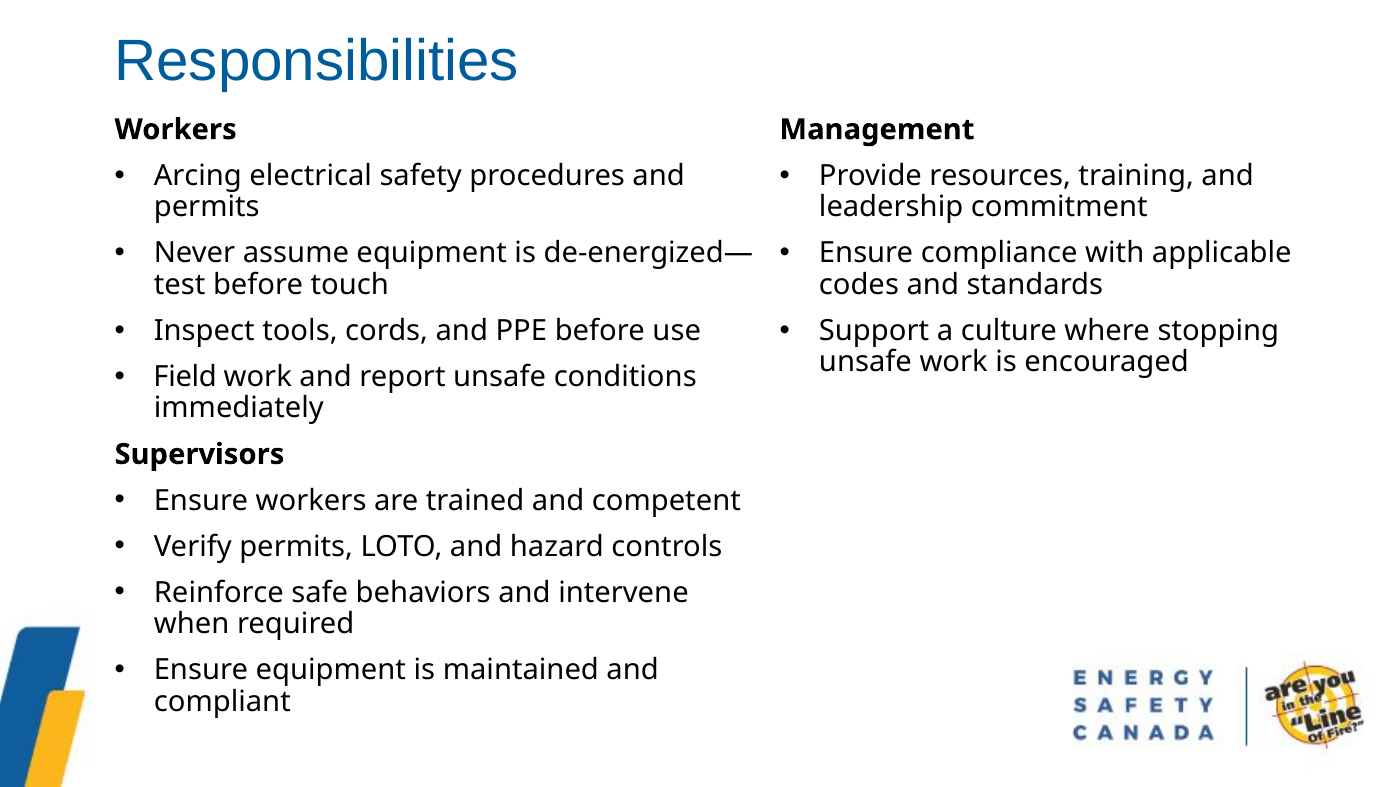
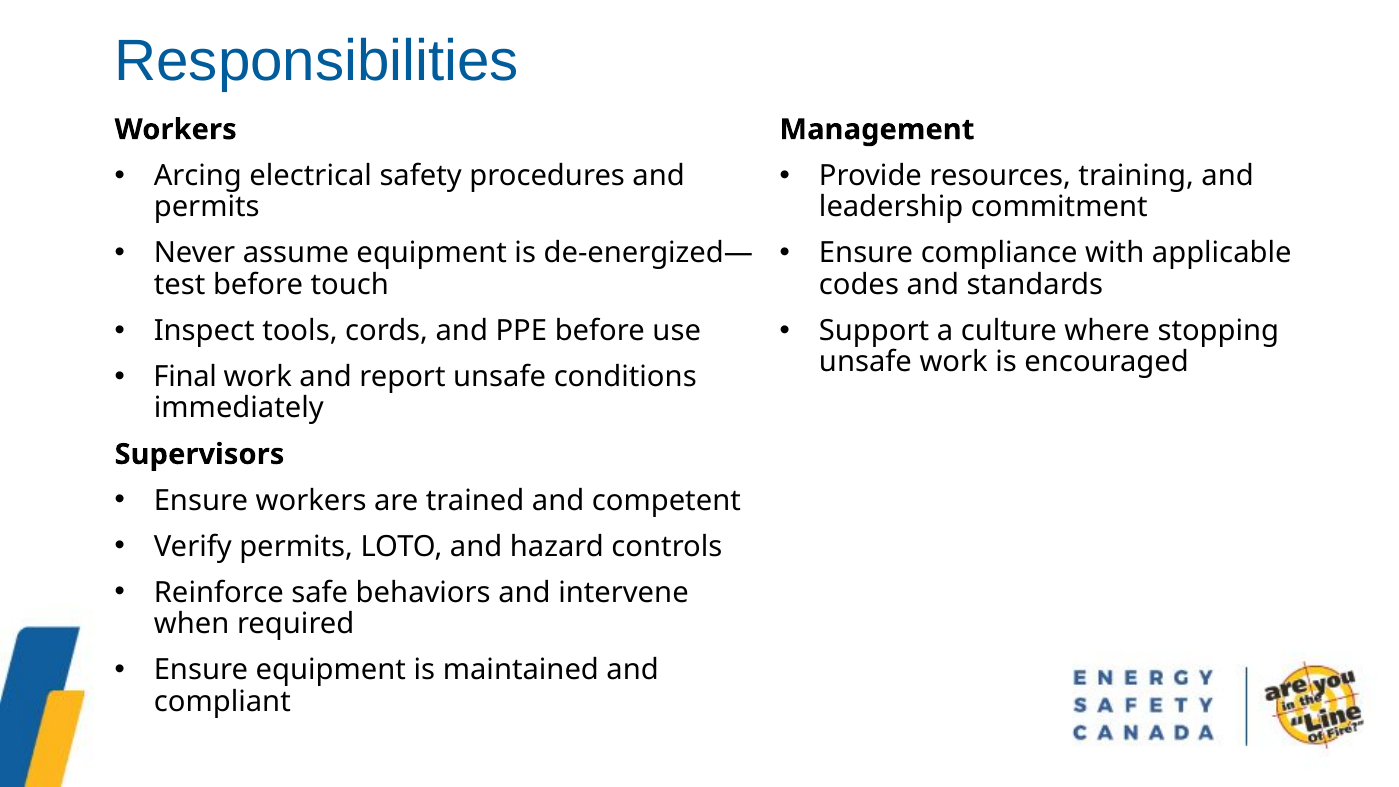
Field: Field -> Final
